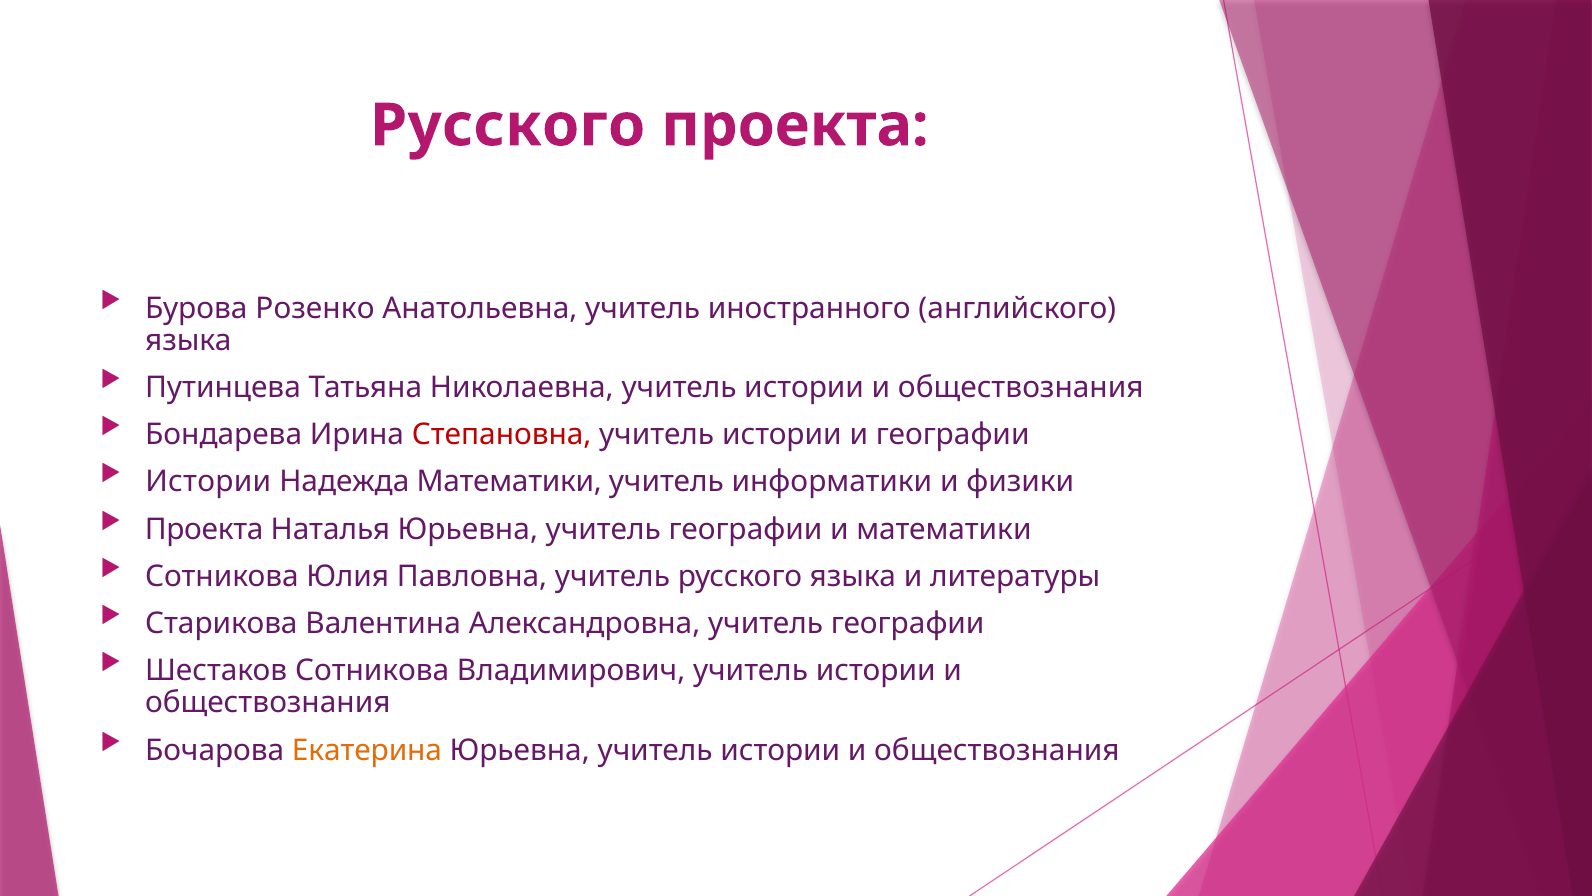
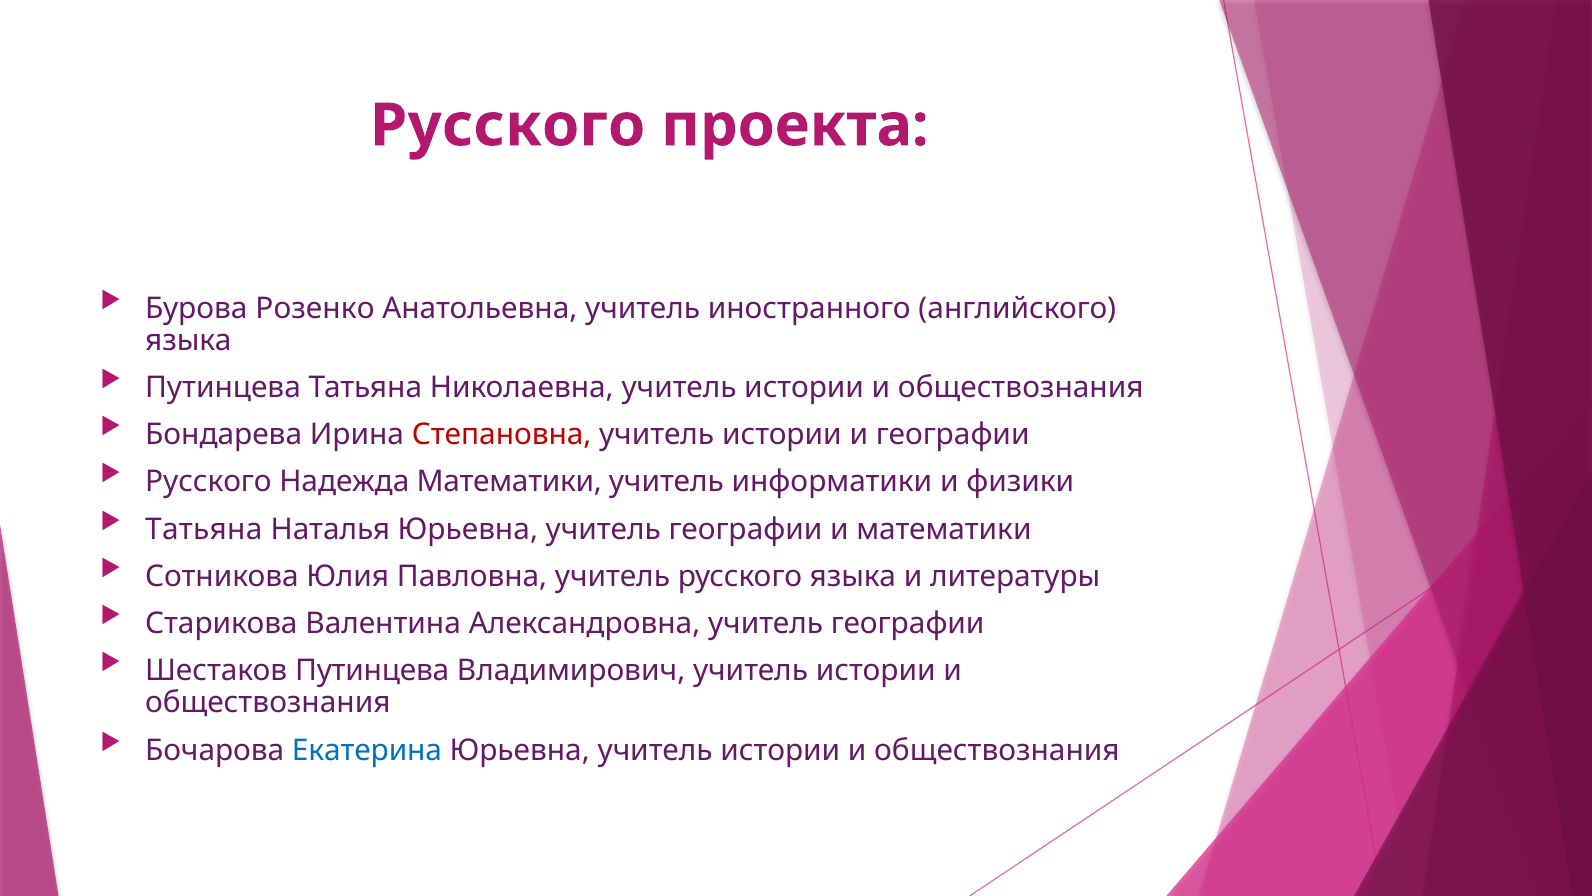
Истории at (208, 482): Истории -> Русского
Проекта at (204, 529): Проекта -> Татьяна
Шестаков Сотникова: Сотникова -> Путинцева
Екатерина colour: orange -> blue
